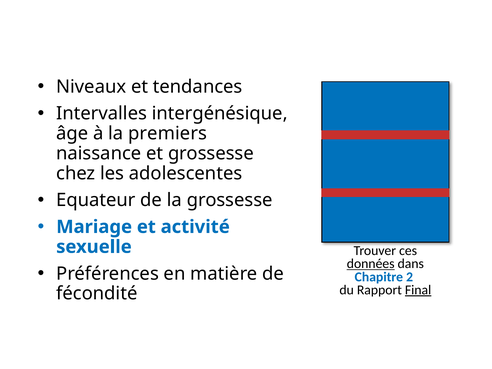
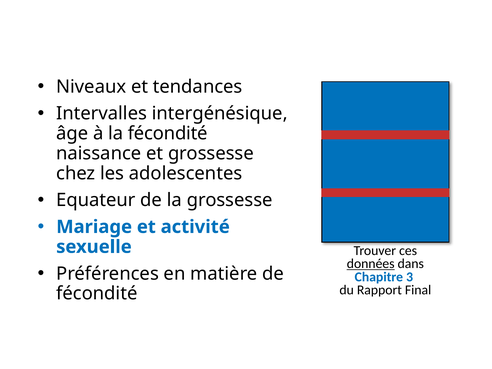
la premiers: premiers -> fécondité
2: 2 -> 3
Final underline: present -> none
